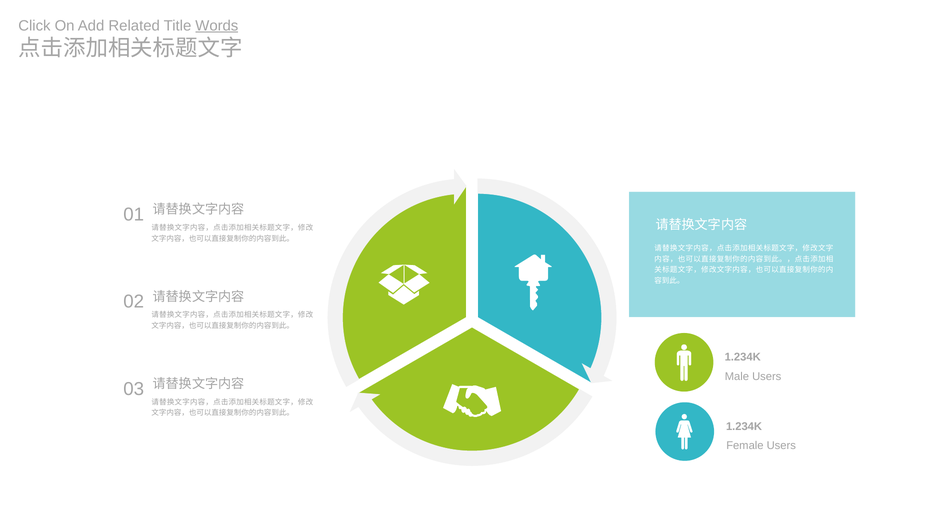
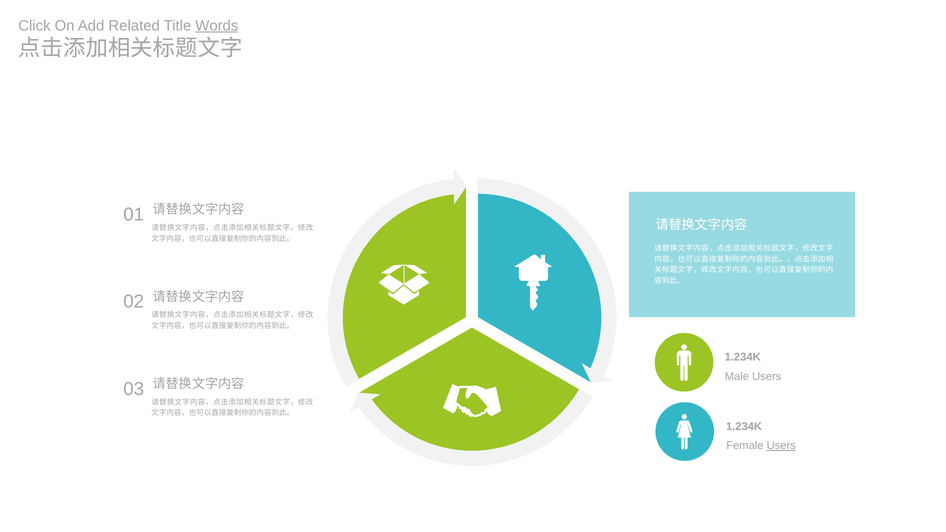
Users at (781, 446) underline: none -> present
